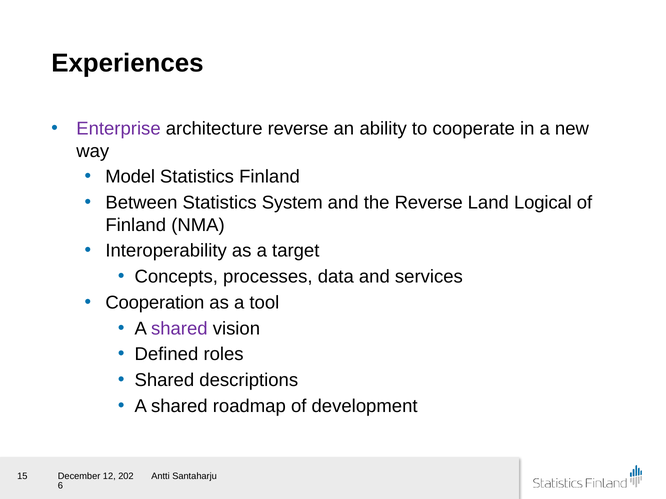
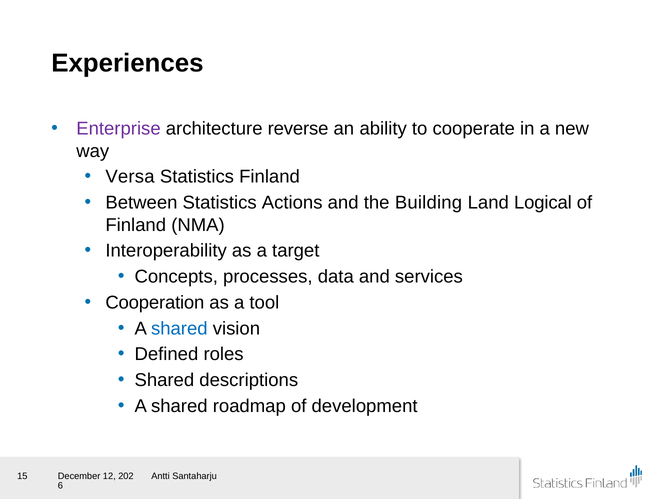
Model: Model -> Versa
System: System -> Actions
the Reverse: Reverse -> Building
shared at (179, 329) colour: purple -> blue
